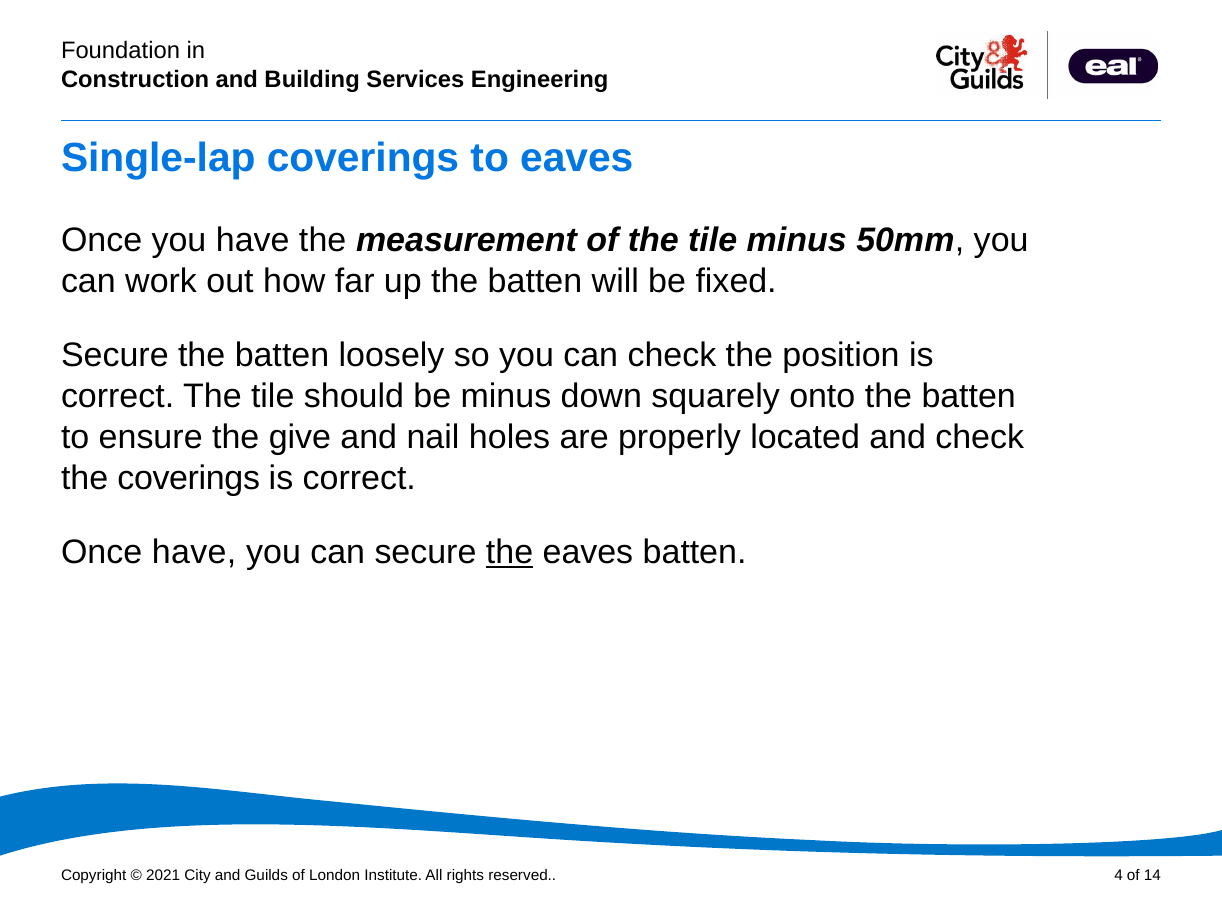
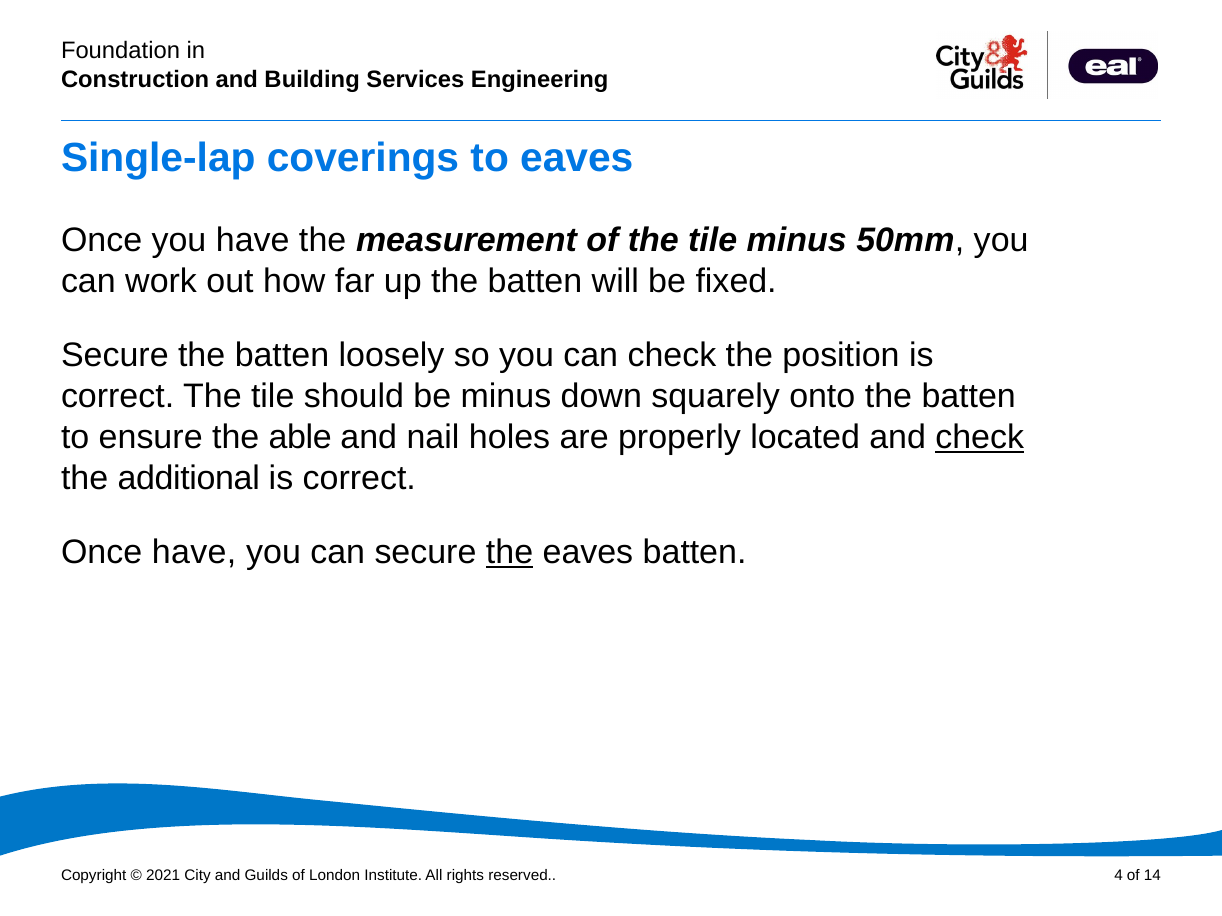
give: give -> able
check at (980, 437) underline: none -> present
the coverings: coverings -> additional
